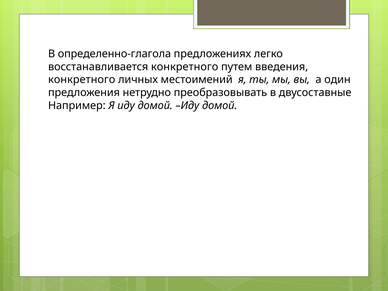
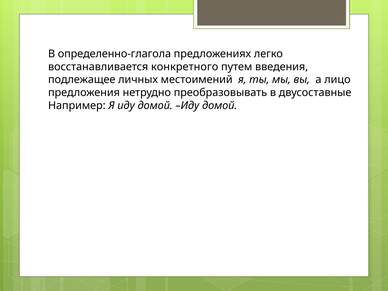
конкретного at (82, 80): конкретного -> подлежащее
один: один -> лицо
